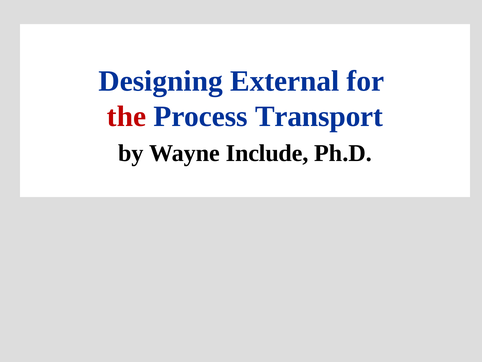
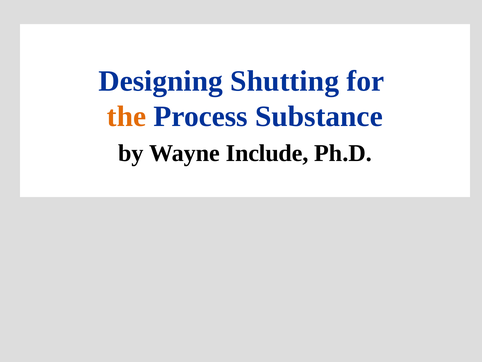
External: External -> Shutting
the colour: red -> orange
Transport: Transport -> Substance
